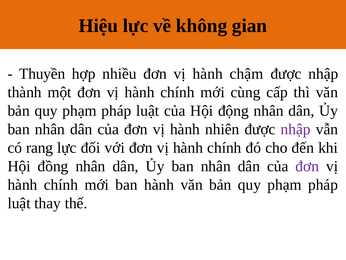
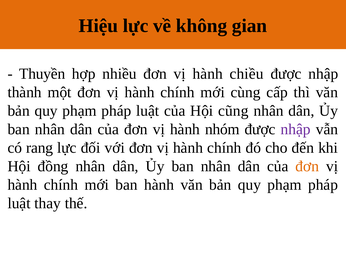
chậm: chậm -> chiều
động: động -> cũng
nhiên: nhiên -> nhóm
đơn at (307, 166) colour: purple -> orange
